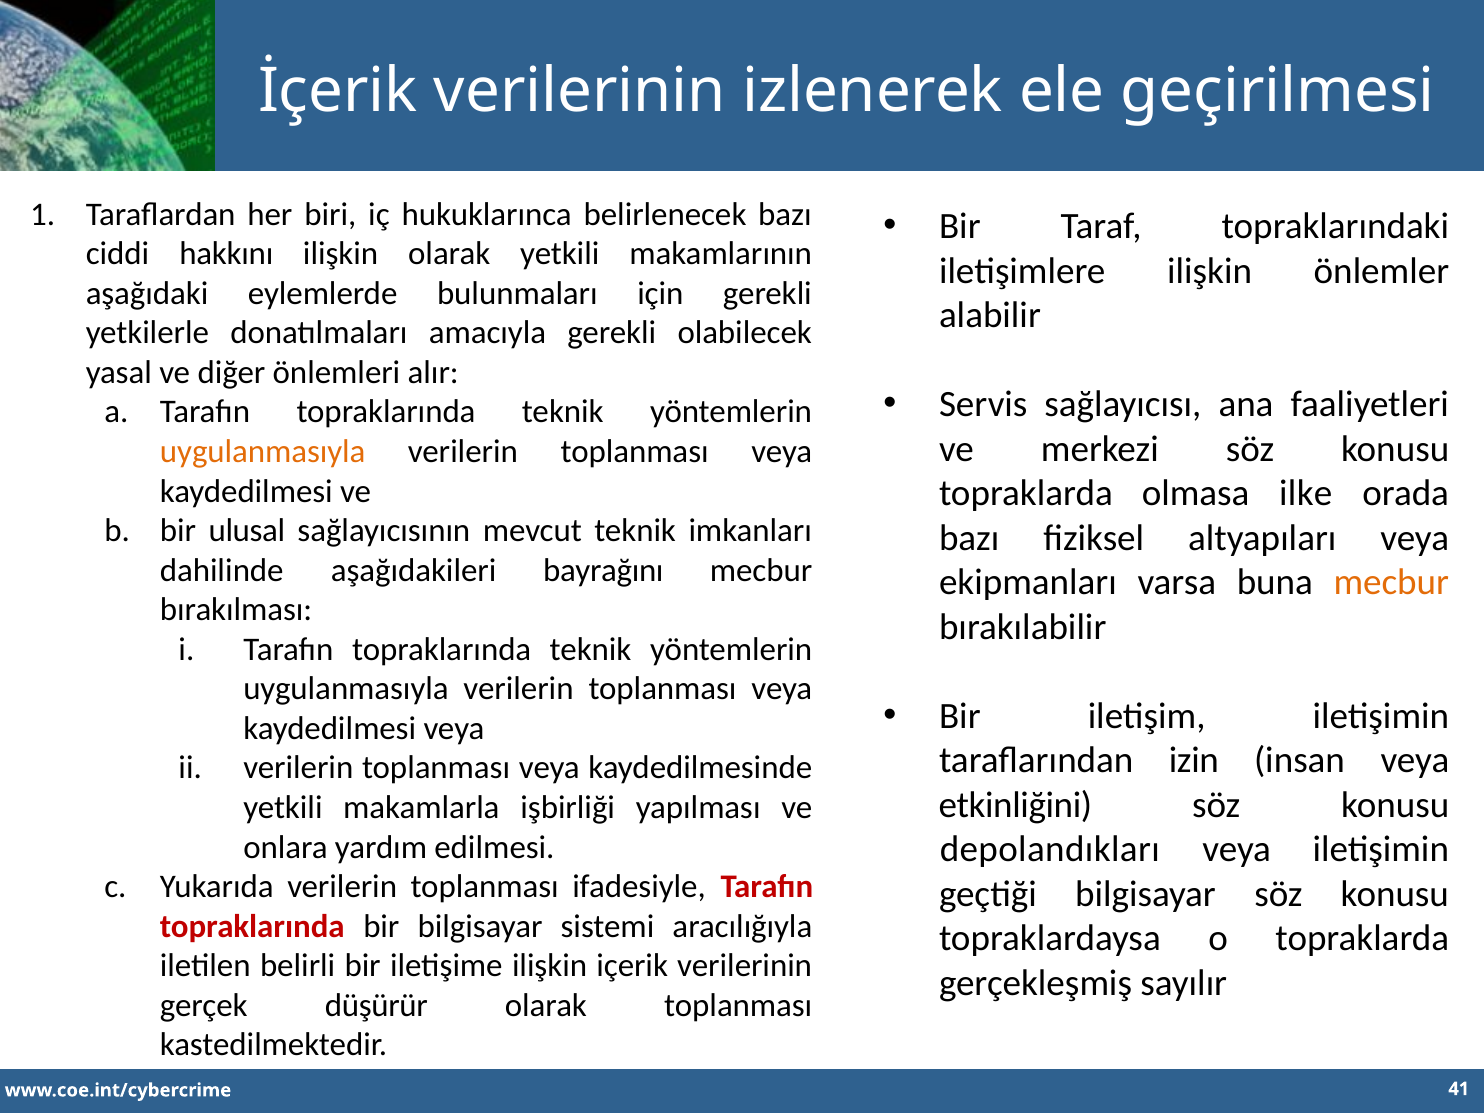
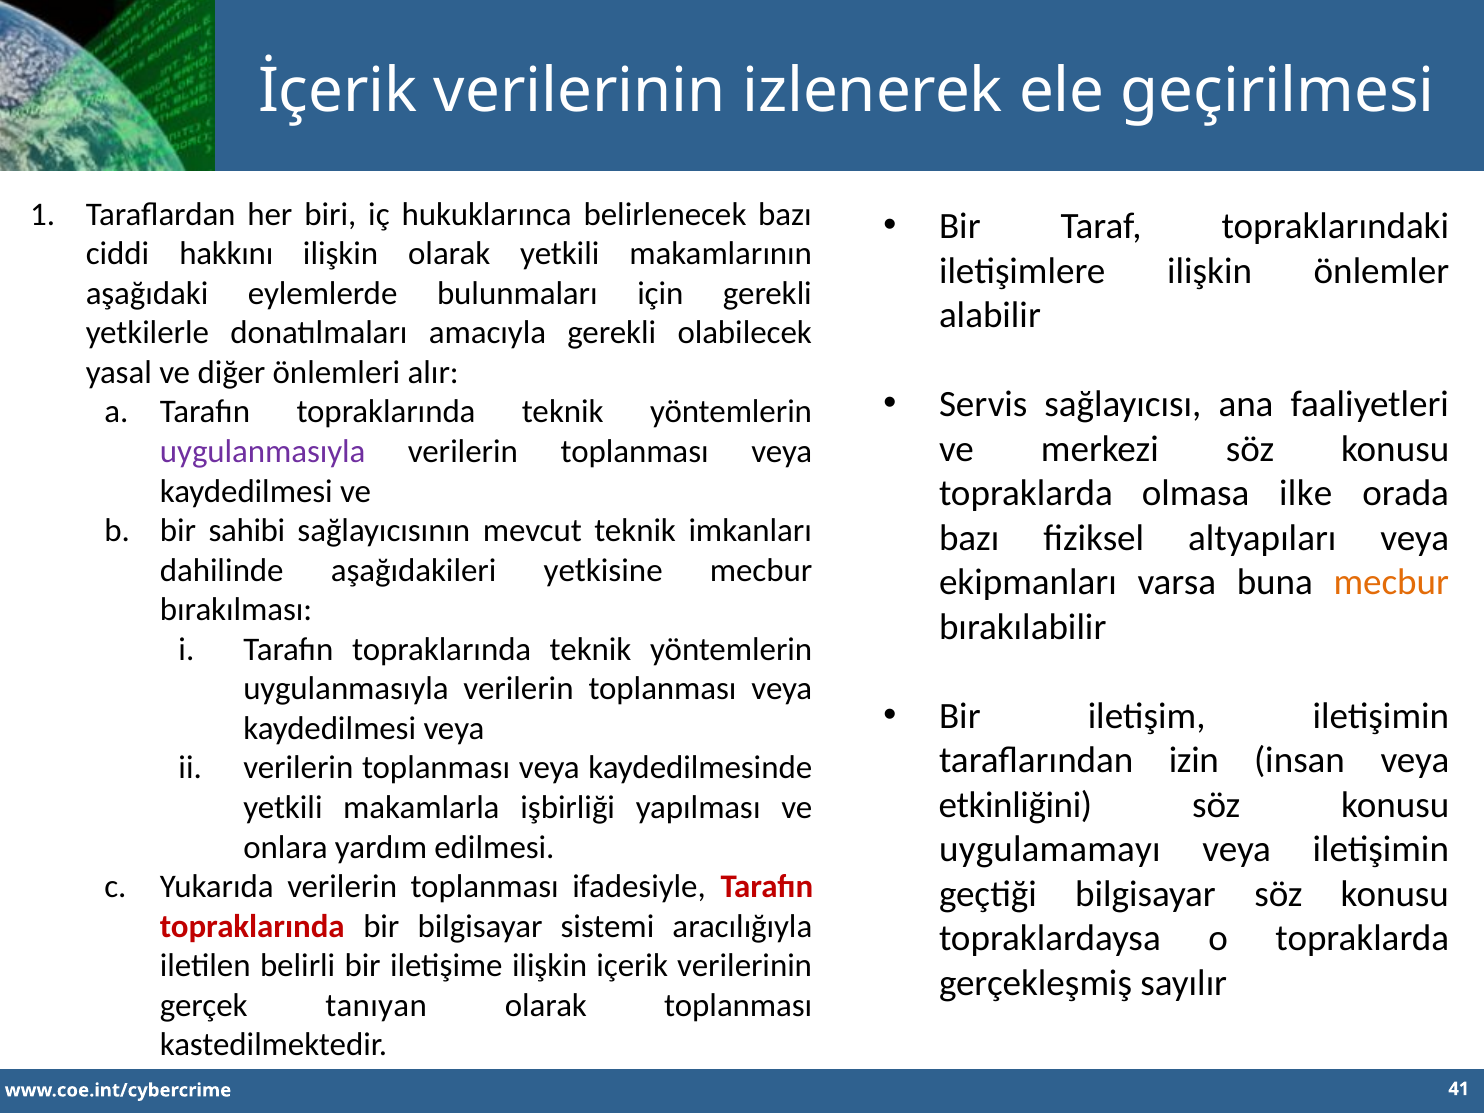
uygulanmasıyla at (263, 452) colour: orange -> purple
ulusal: ulusal -> sahibi
bayrağını: bayrağını -> yetkisine
depolandıkları: depolandıkları -> uygulamamayı
düşürür: düşürür -> tanıyan
